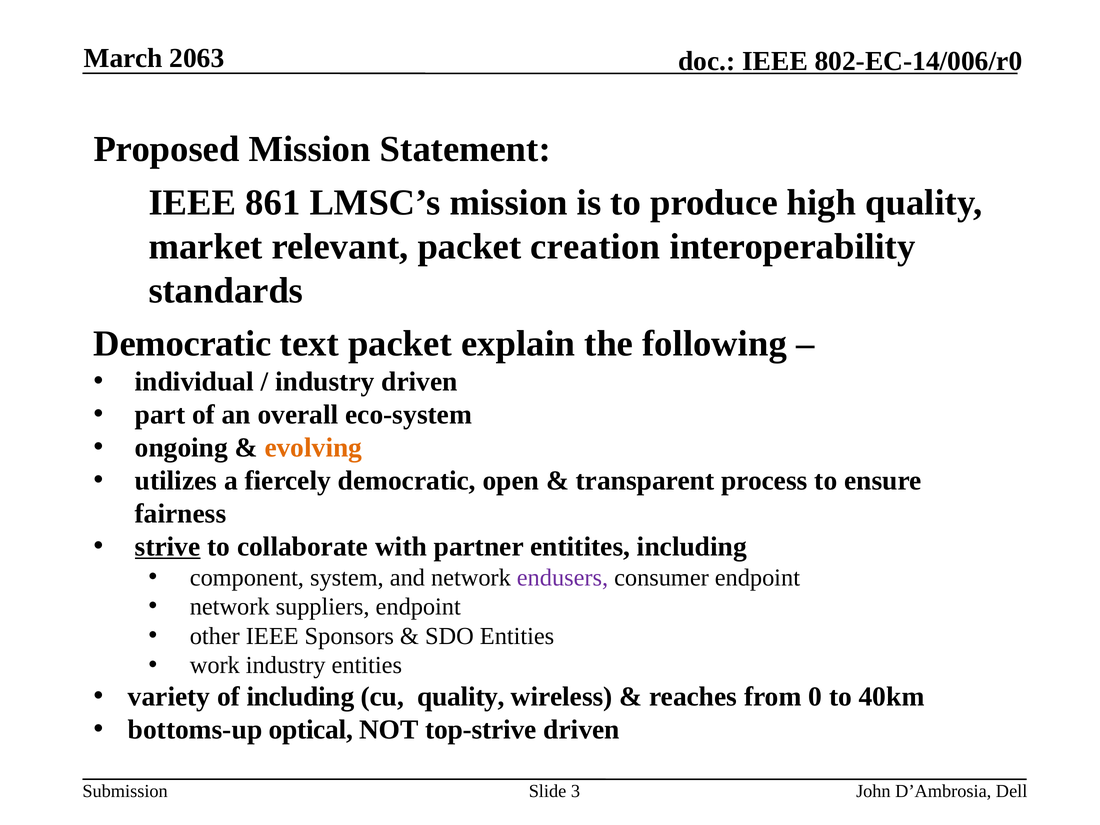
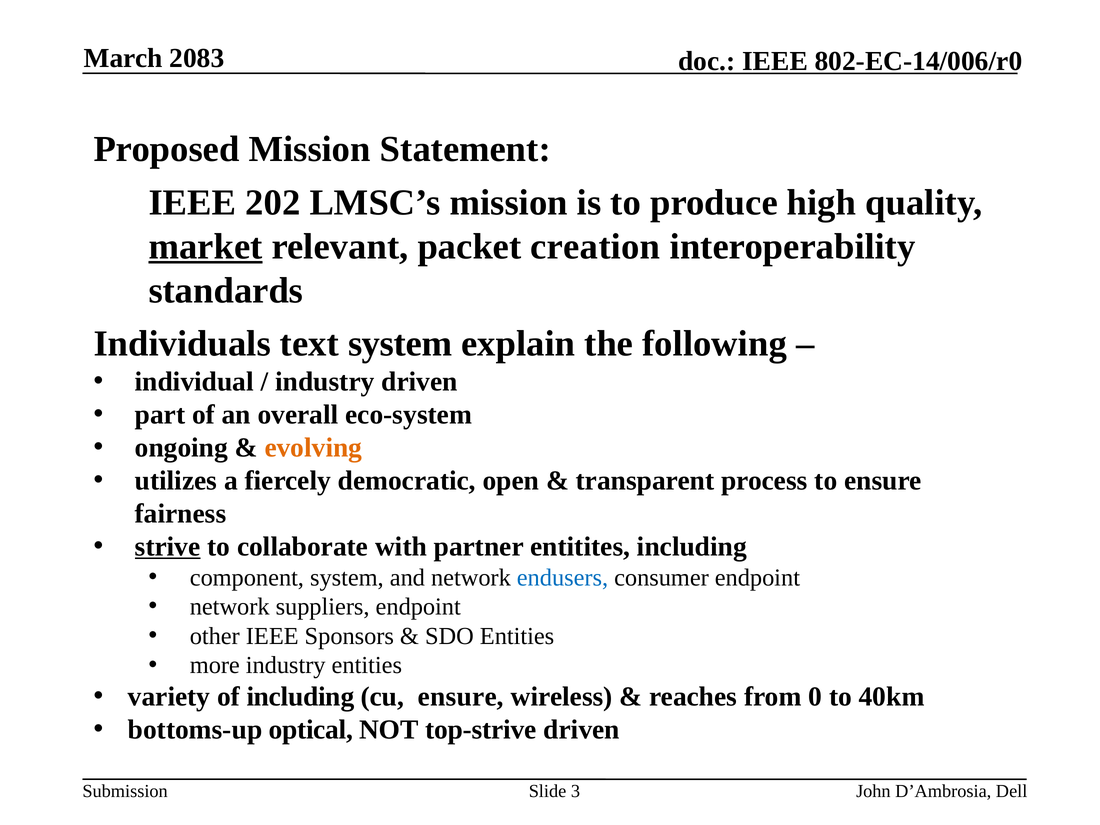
2063: 2063 -> 2083
861: 861 -> 202
market underline: none -> present
Democratic at (182, 344): Democratic -> Individuals
text packet: packet -> system
endusers colour: purple -> blue
work: work -> more
cu quality: quality -> ensure
